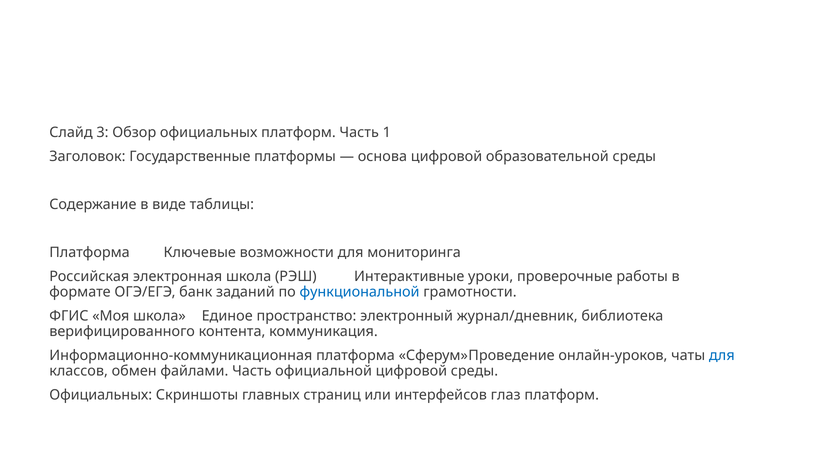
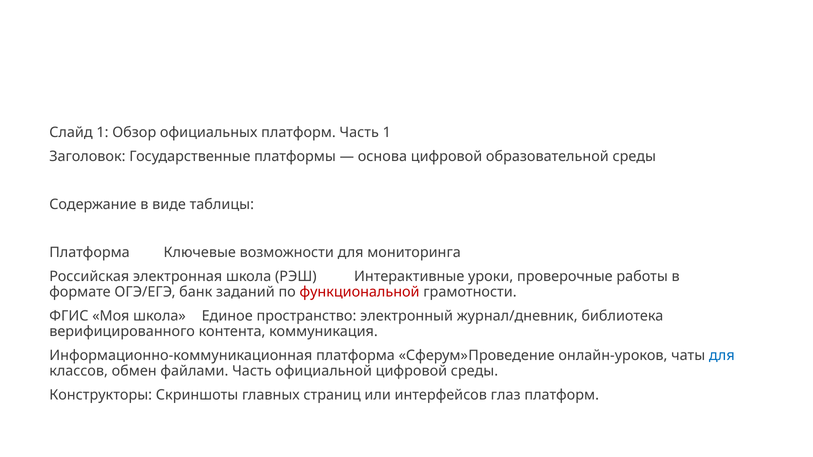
Слайд 3: 3 -> 1
функциональной colour: blue -> red
Официальных at (101, 395): Официальных -> Конструкторы
